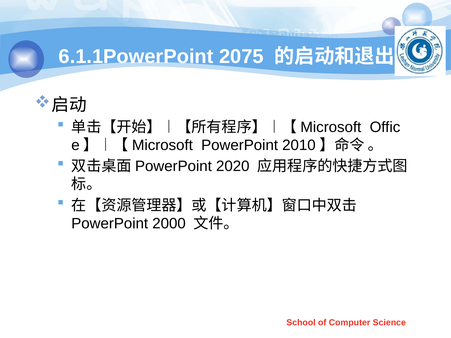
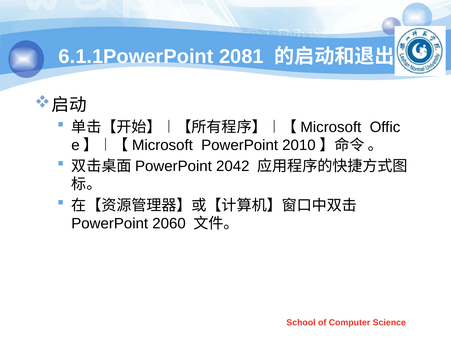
2075: 2075 -> 2081
2020: 2020 -> 2042
2000: 2000 -> 2060
